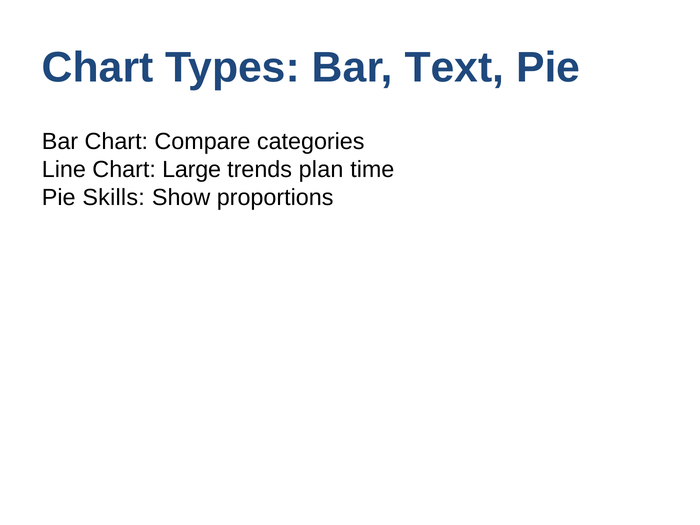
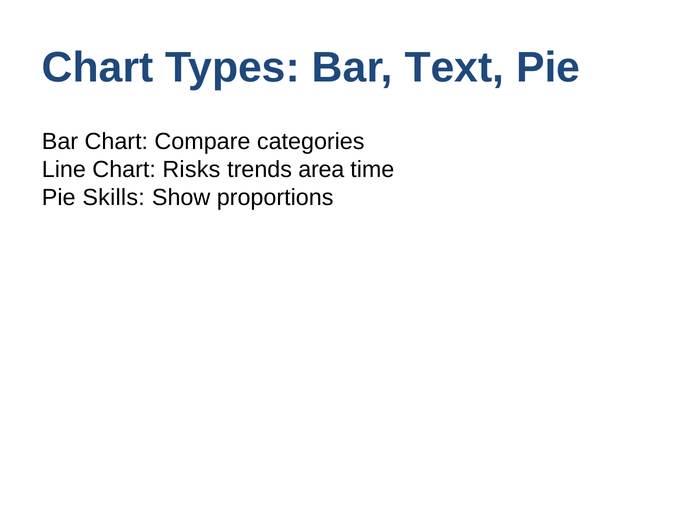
Large: Large -> Risks
plan: plan -> area
